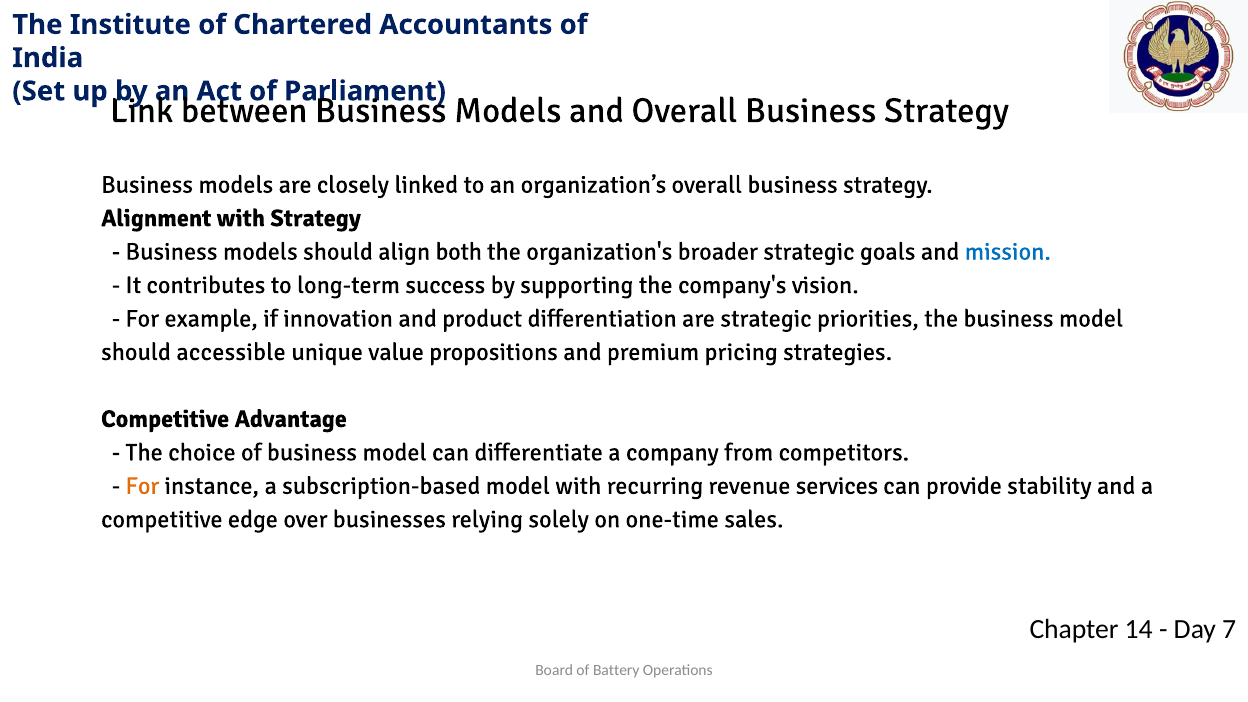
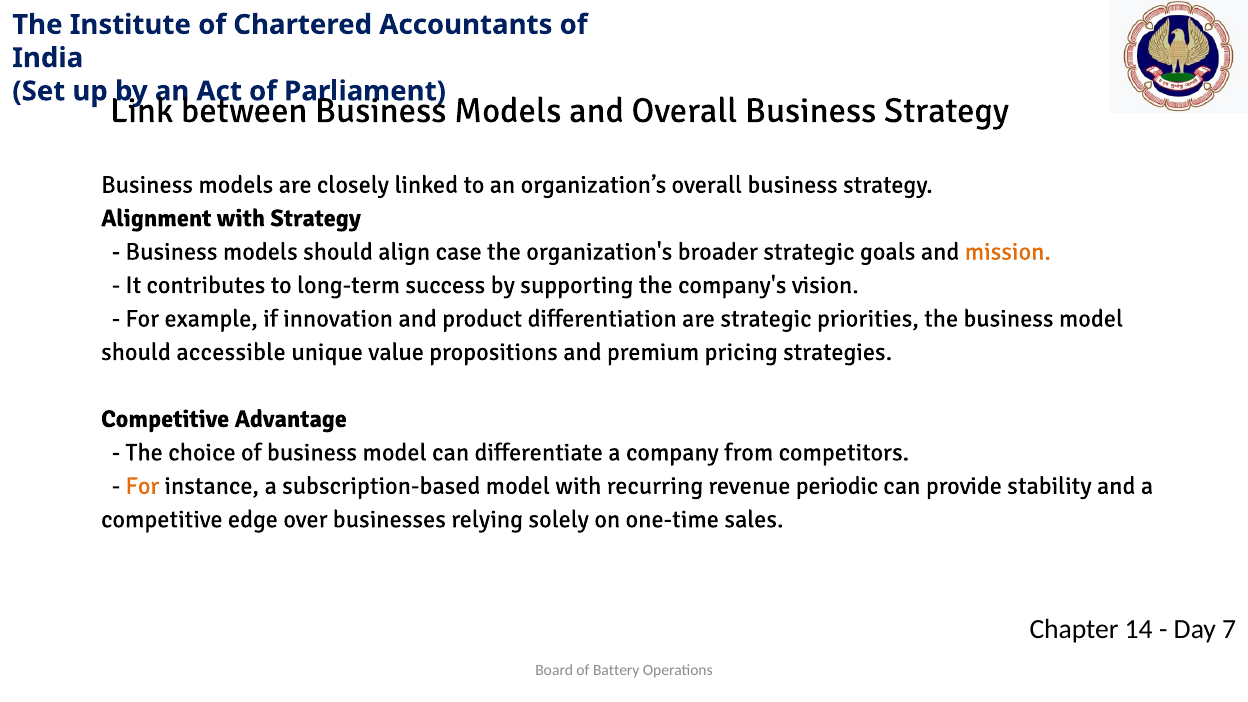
both: both -> case
mission colour: blue -> orange
services: services -> periodic
